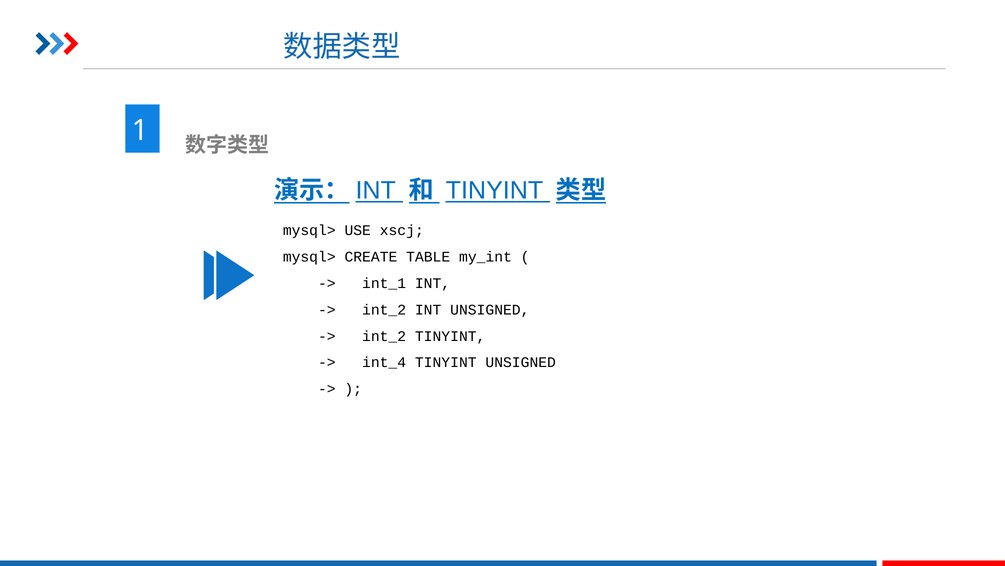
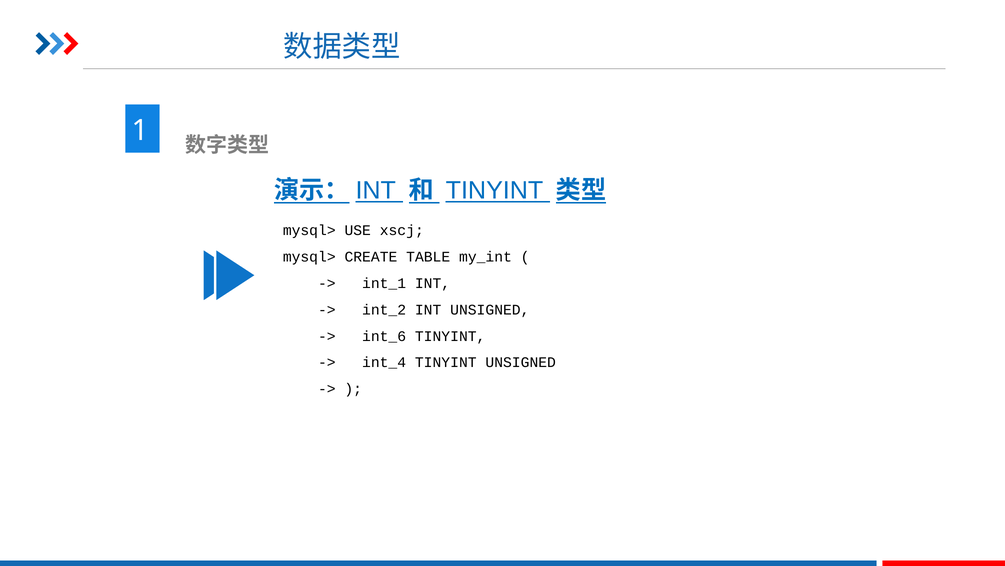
int_2 at (384, 336): int_2 -> int_6
